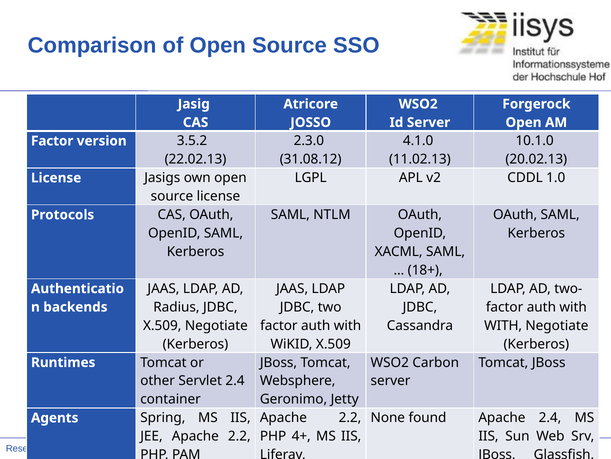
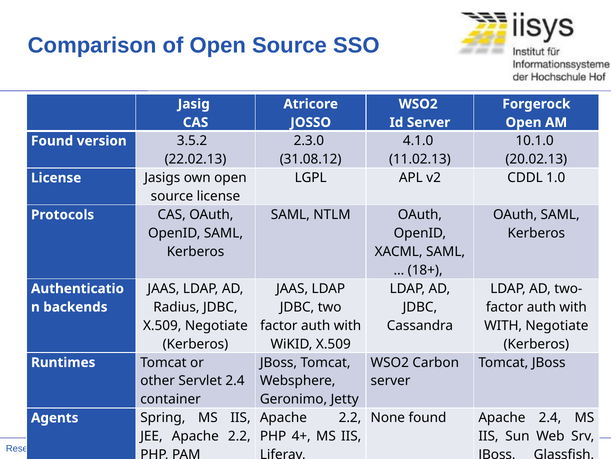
Factor at (52, 141): Factor -> Found
